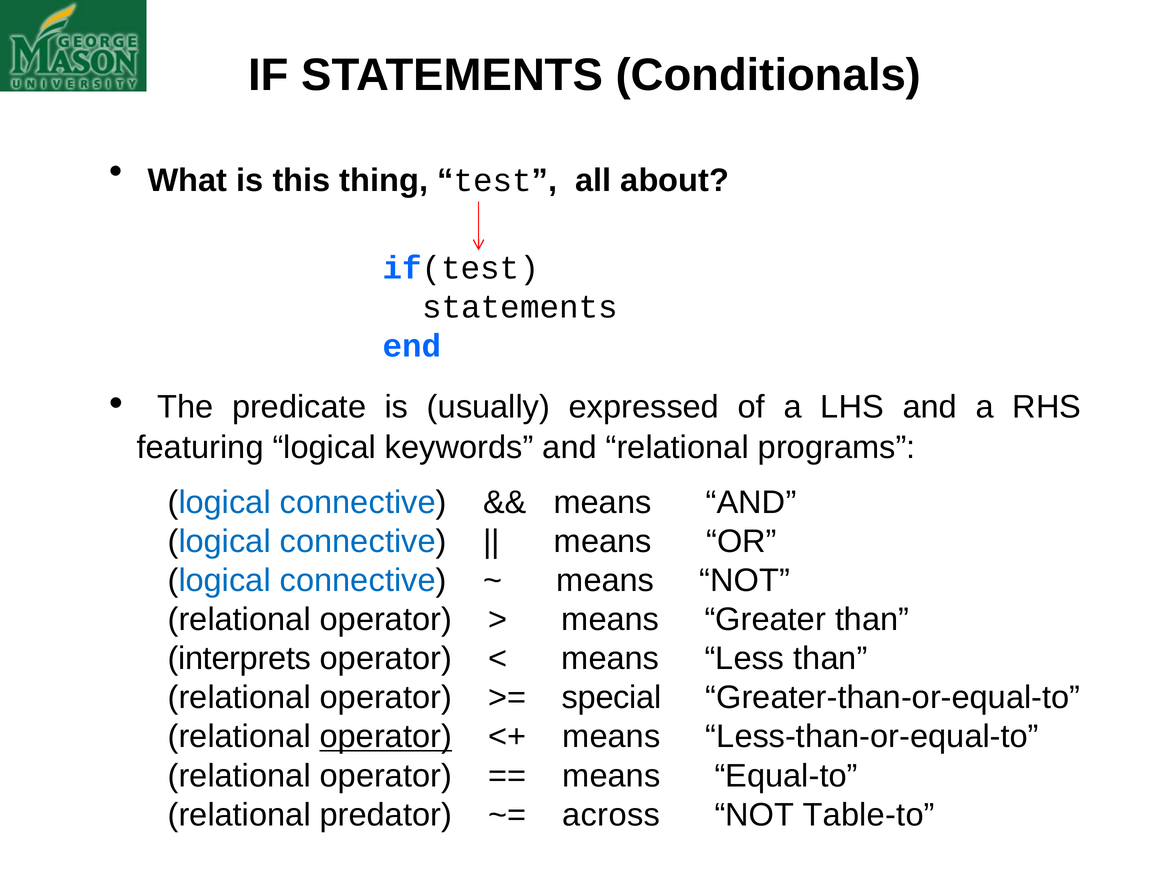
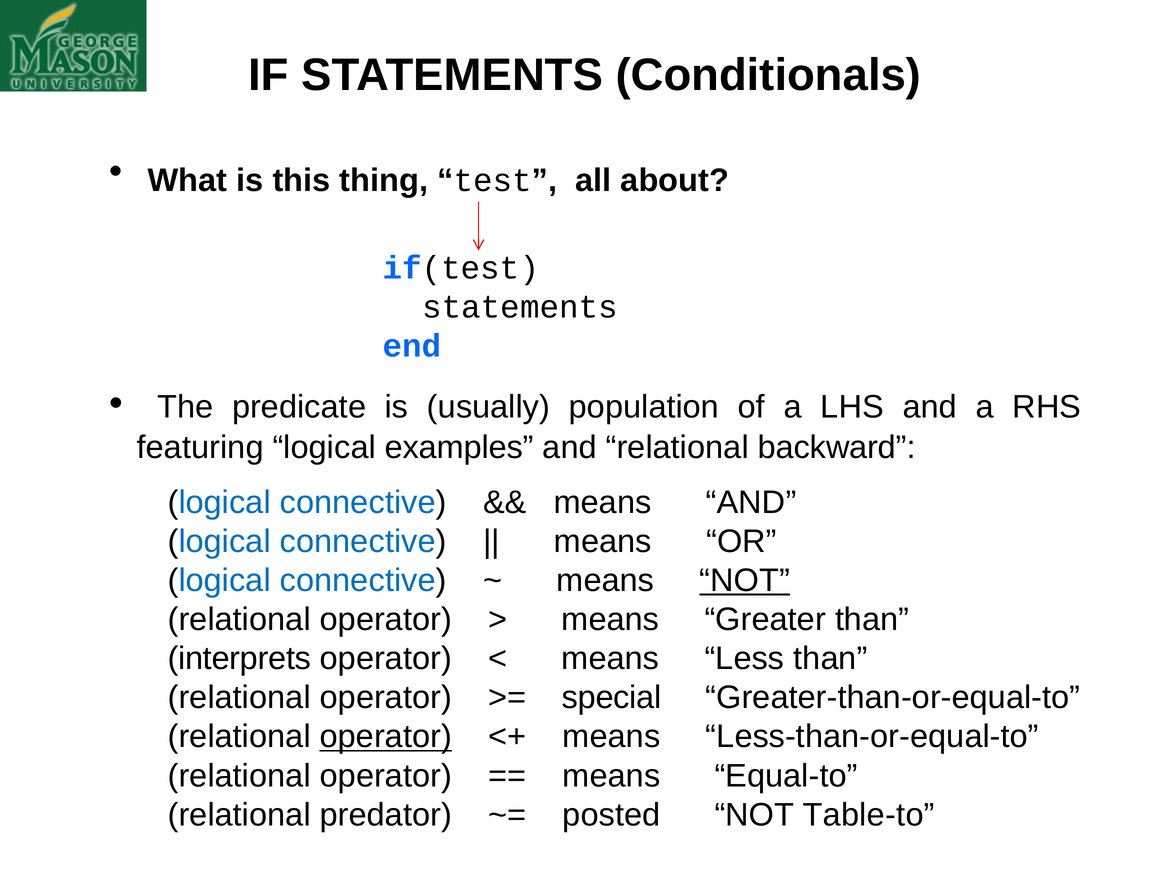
expressed: expressed -> population
keywords: keywords -> examples
programs: programs -> backward
NOT at (745, 580) underline: none -> present
across: across -> posted
